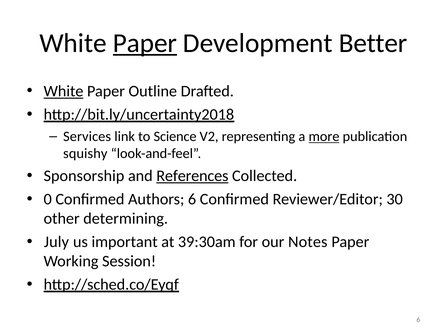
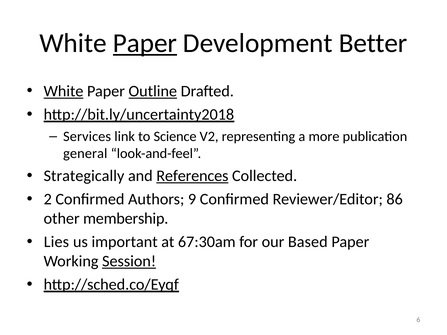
Outline underline: none -> present
more underline: present -> none
squishy: squishy -> general
Sponsorship: Sponsorship -> Strategically
0: 0 -> 2
Authors 6: 6 -> 9
30: 30 -> 86
determining: determining -> membership
July: July -> Lies
39:30am: 39:30am -> 67:30am
Notes: Notes -> Based
Session underline: none -> present
